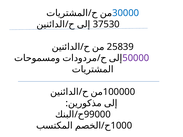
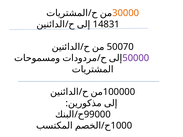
30000 colour: blue -> orange
37530: 37530 -> 14831
25839: 25839 -> 50070
